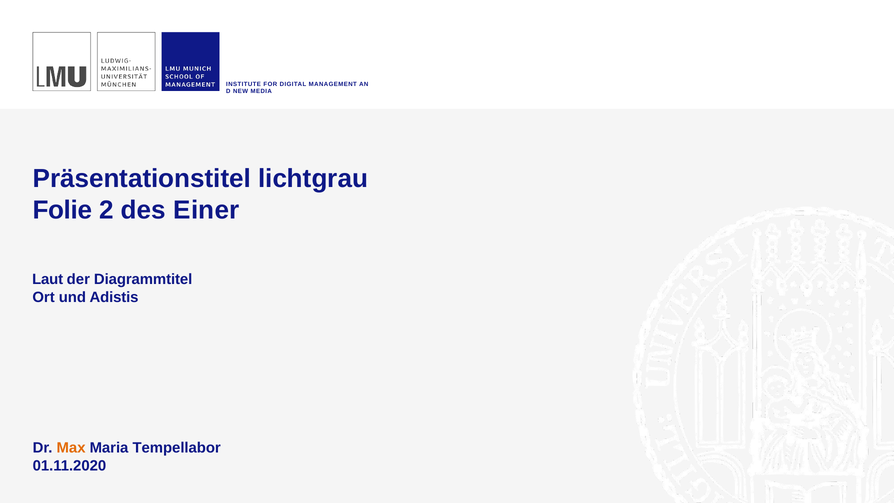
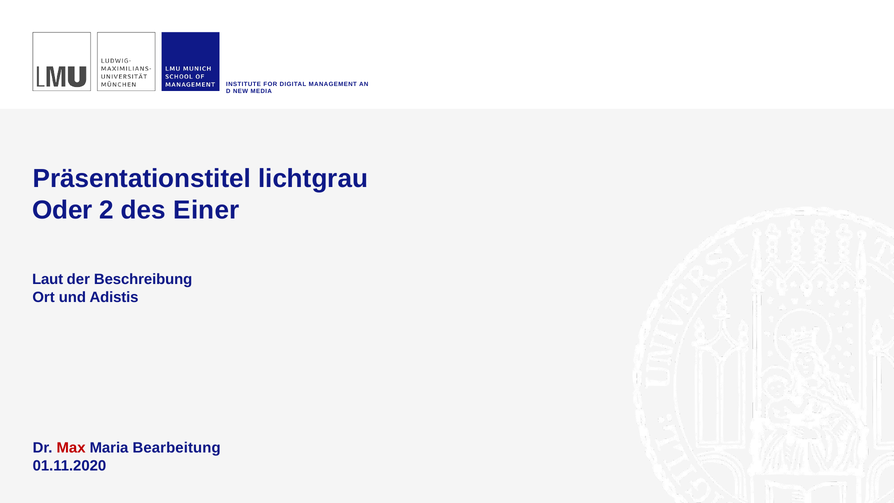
Folie: Folie -> Oder
Diagrammtitel: Diagrammtitel -> Beschreibung
Max colour: orange -> red
Tempellabor: Tempellabor -> Bearbeitung
